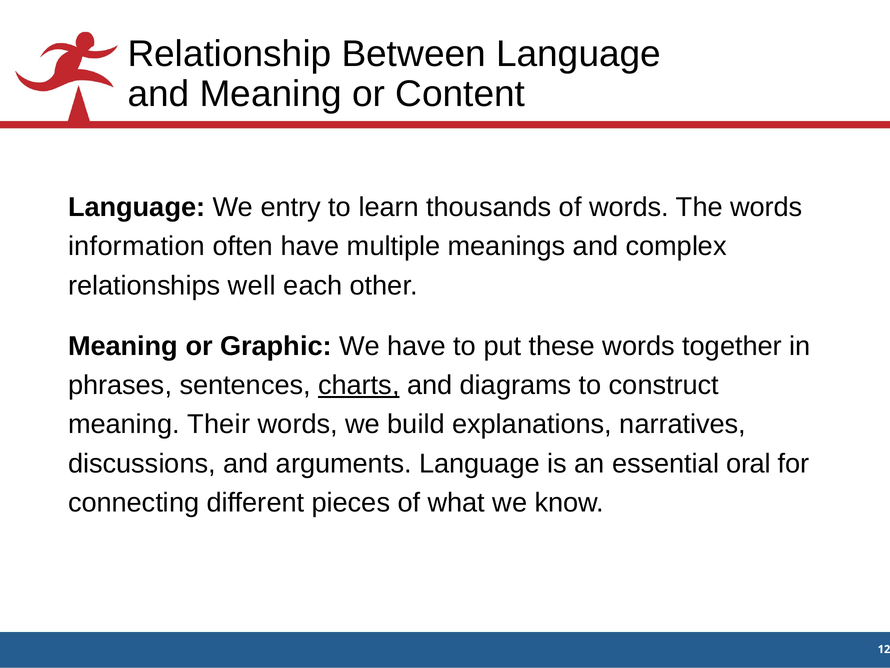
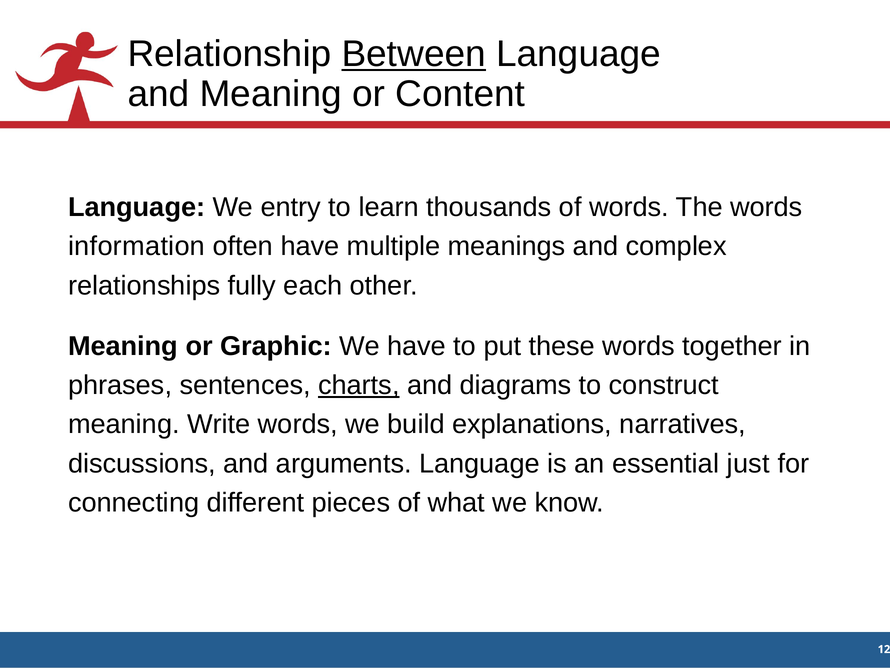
Between underline: none -> present
well: well -> fully
Their: Their -> Write
oral: oral -> just
